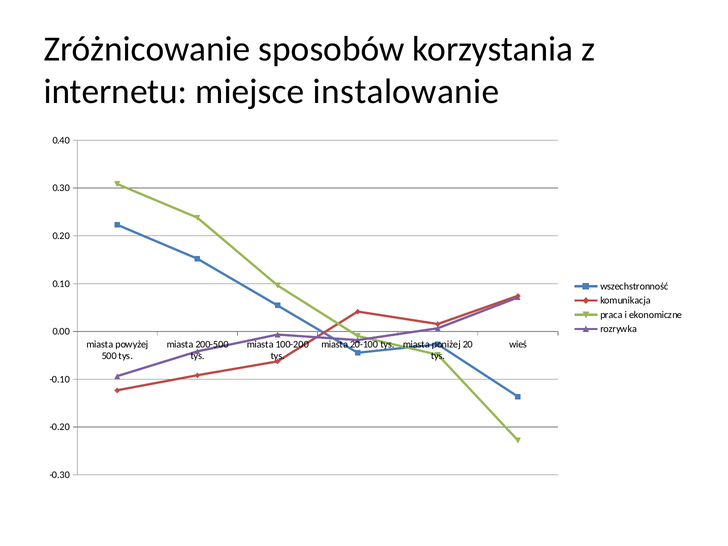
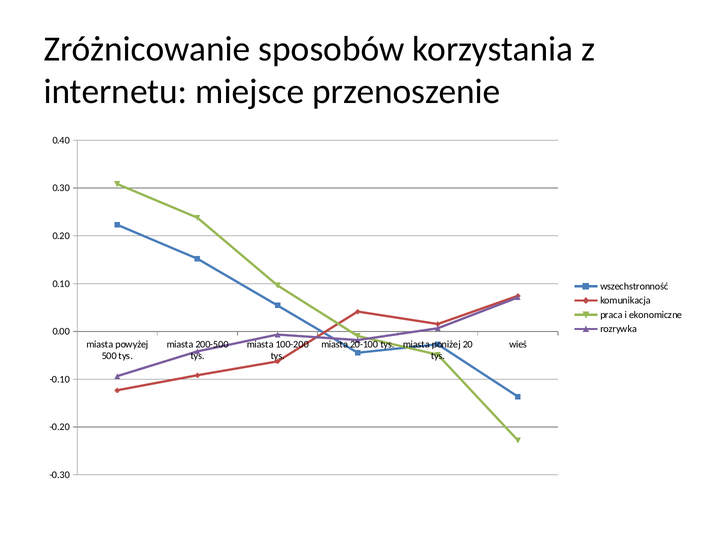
instalowanie: instalowanie -> przenoszenie
